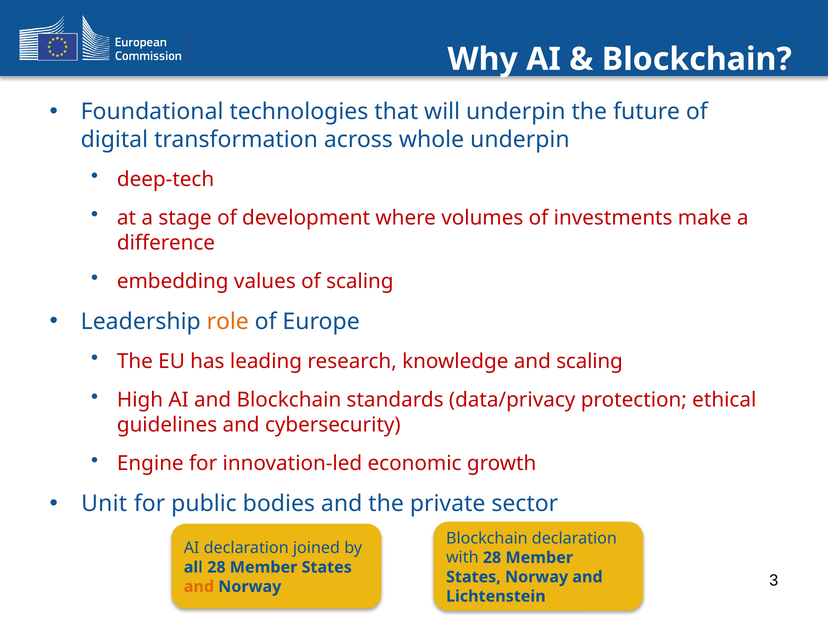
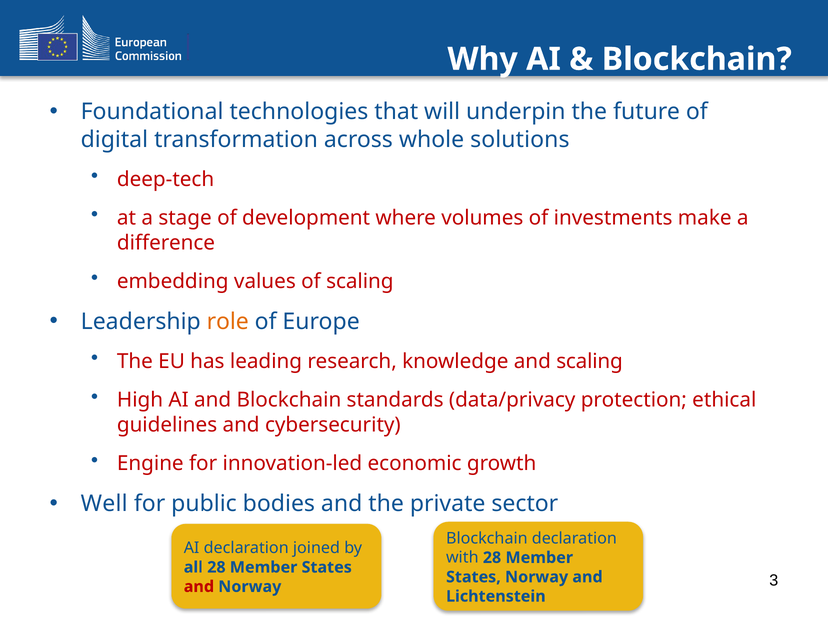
whole underpin: underpin -> solutions
Unit: Unit -> Well
and at (199, 587) colour: orange -> red
